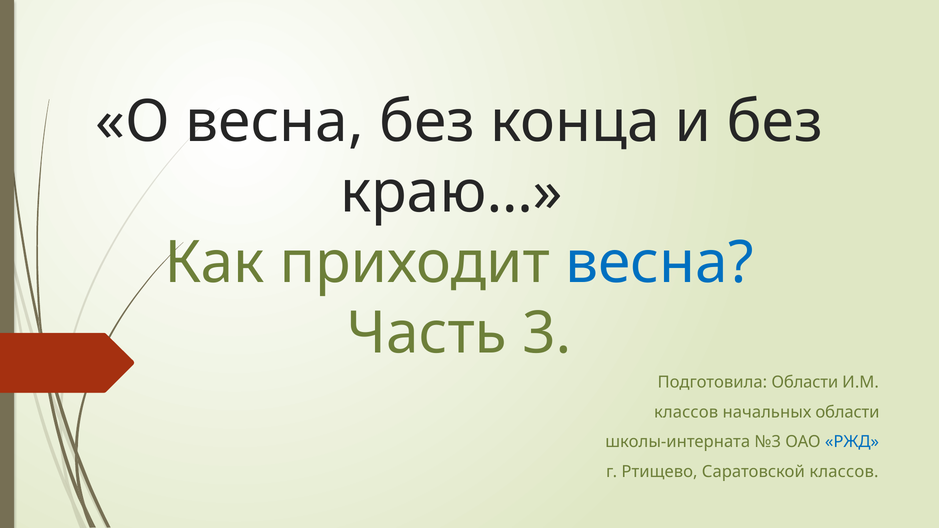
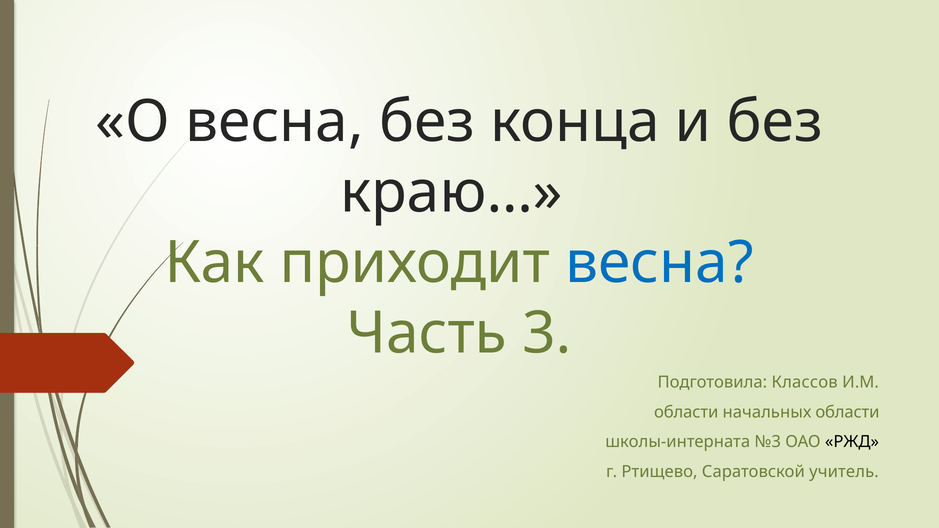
Подготовила Области: Области -> Классов
классов at (686, 412): классов -> области
РЖД colour: blue -> black
Саратовской классов: классов -> учитель
